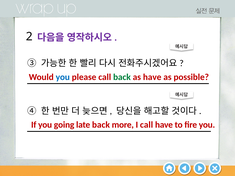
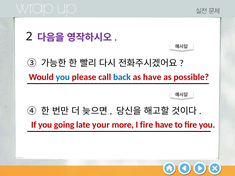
back at (122, 77) colour: green -> blue
late back: back -> your
I call: call -> fire
